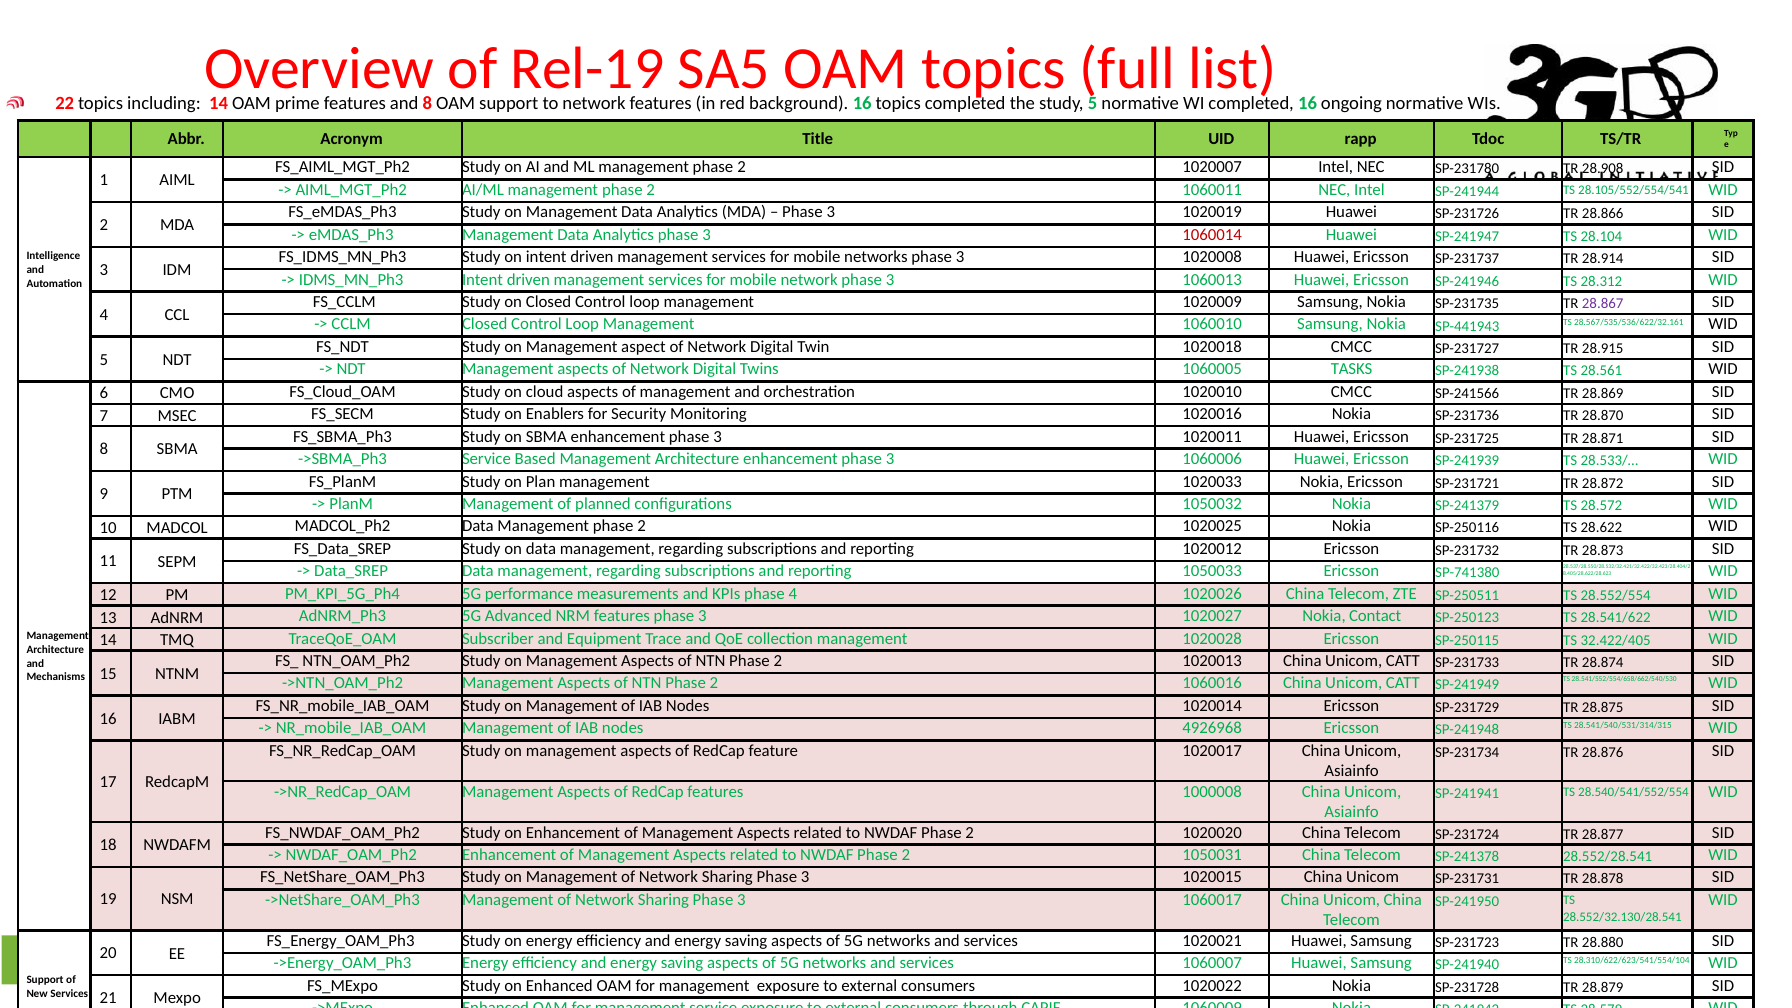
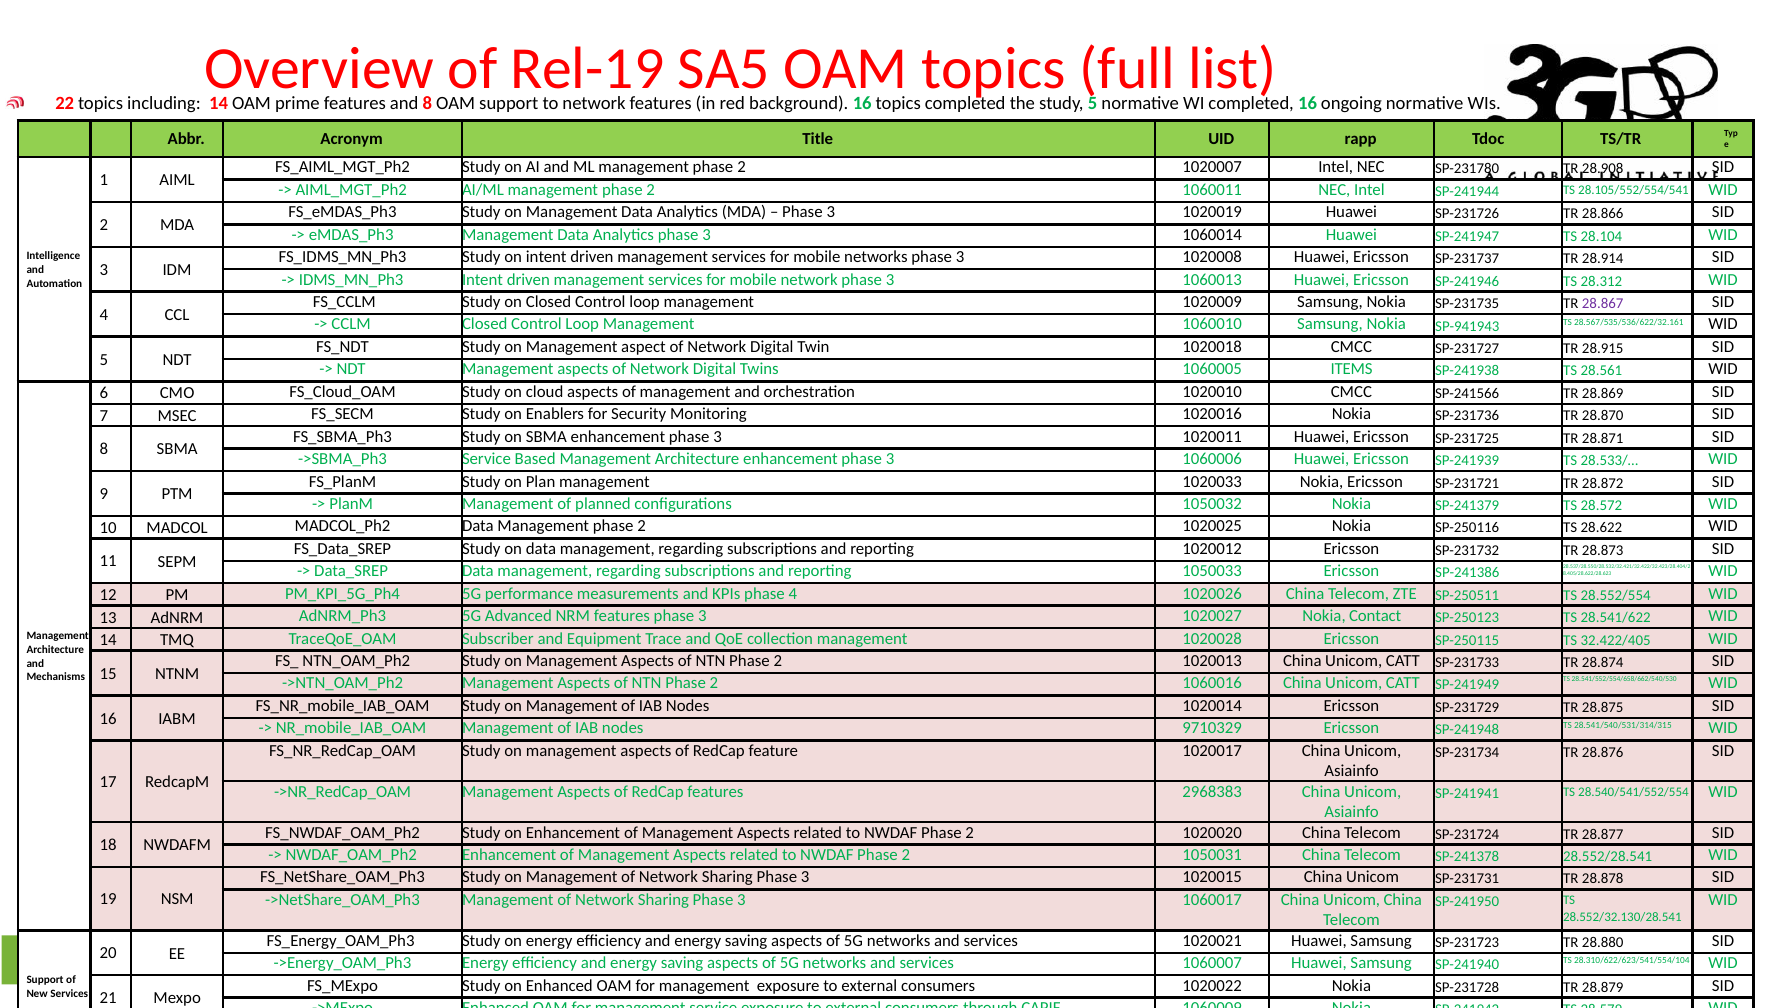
1060014 colour: red -> black
SP-441943: SP-441943 -> SP-941943
TASKS: TASKS -> ITEMS
SP-741380: SP-741380 -> SP-241386
4926968: 4926968 -> 9710329
1000008: 1000008 -> 2968383
